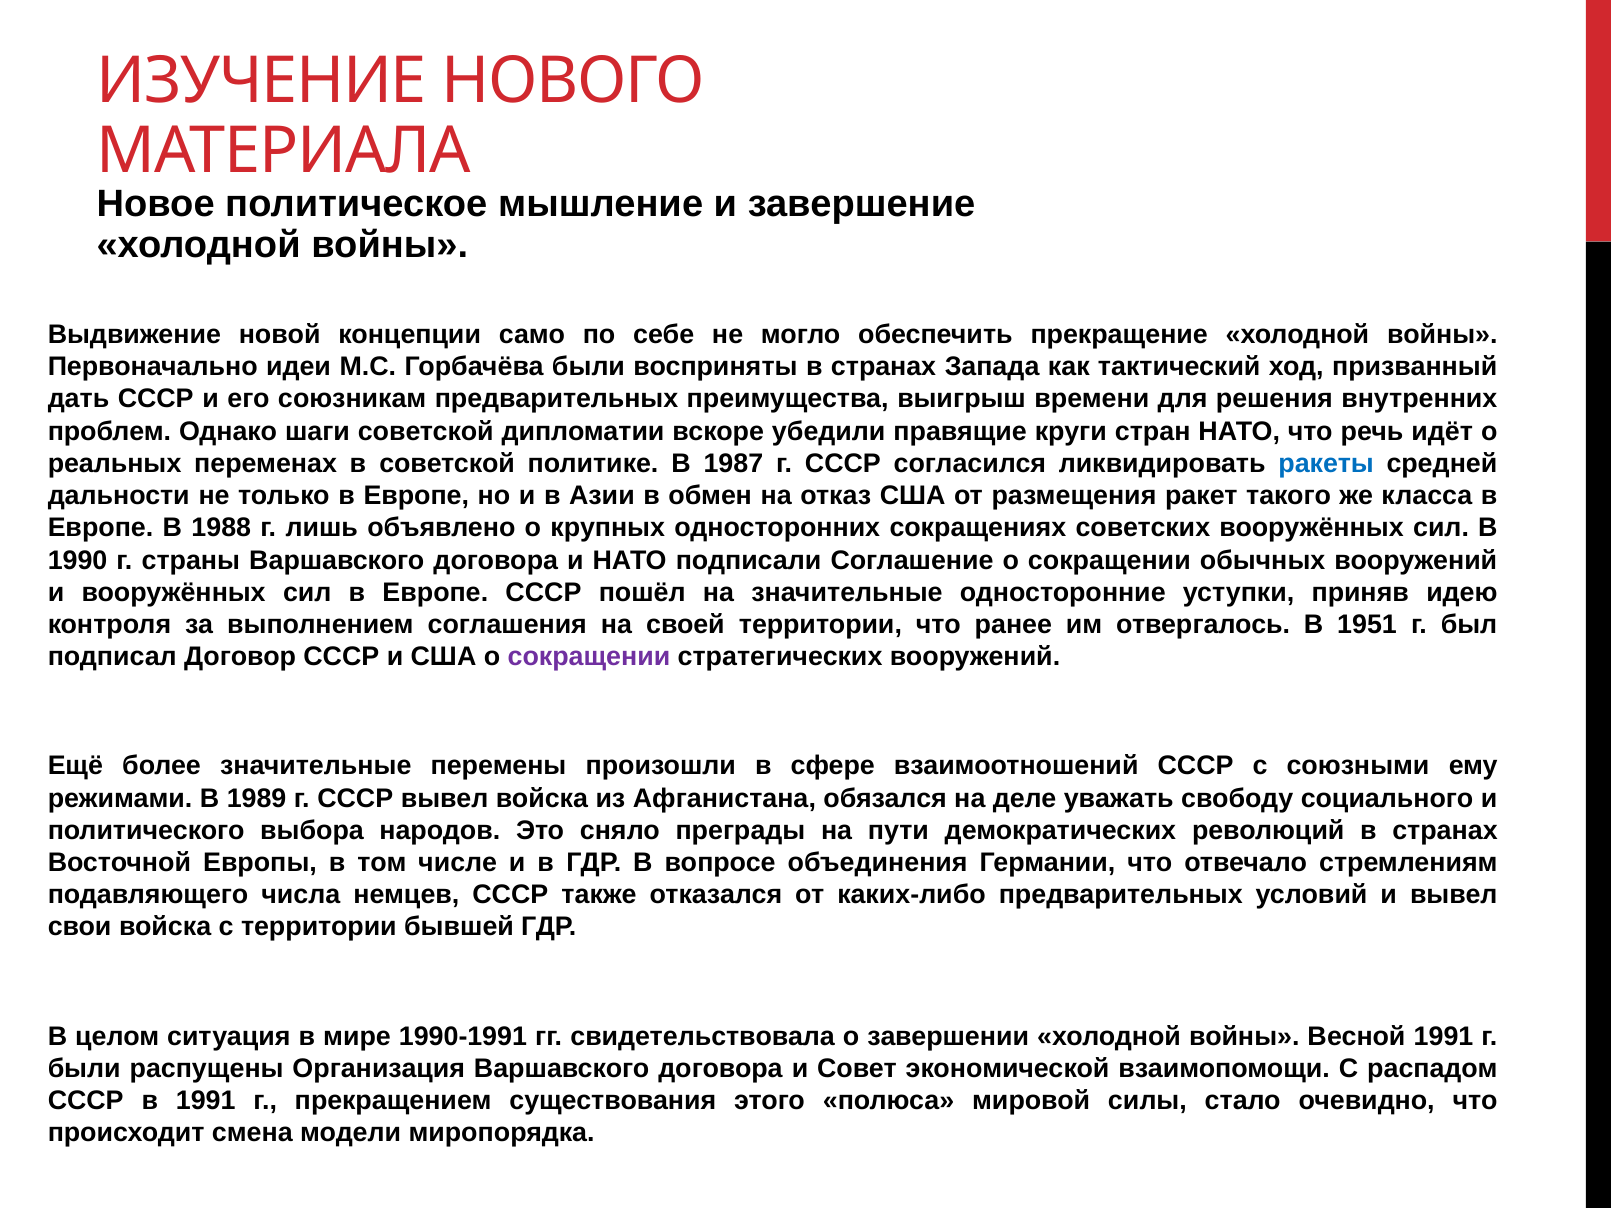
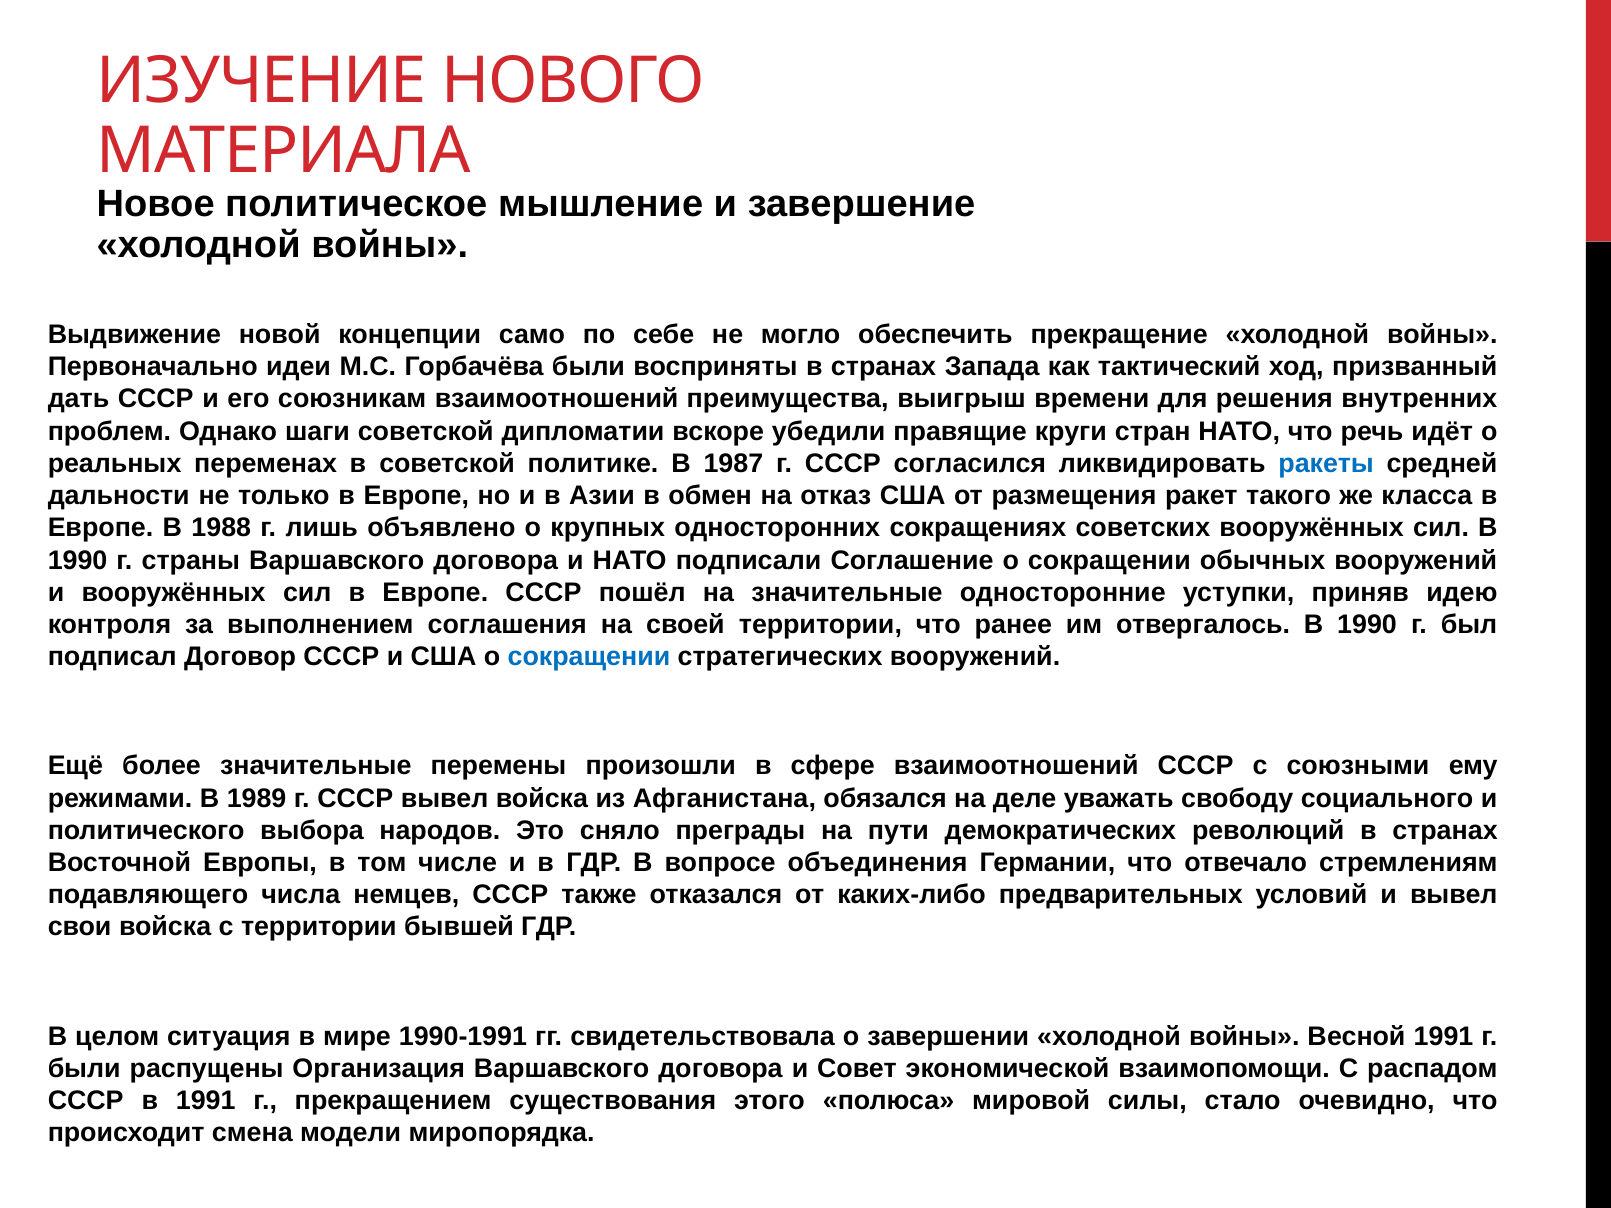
союзникам предварительных: предварительных -> взаимоотношений
отвергалось В 1951: 1951 -> 1990
сокращении at (589, 657) colour: purple -> blue
